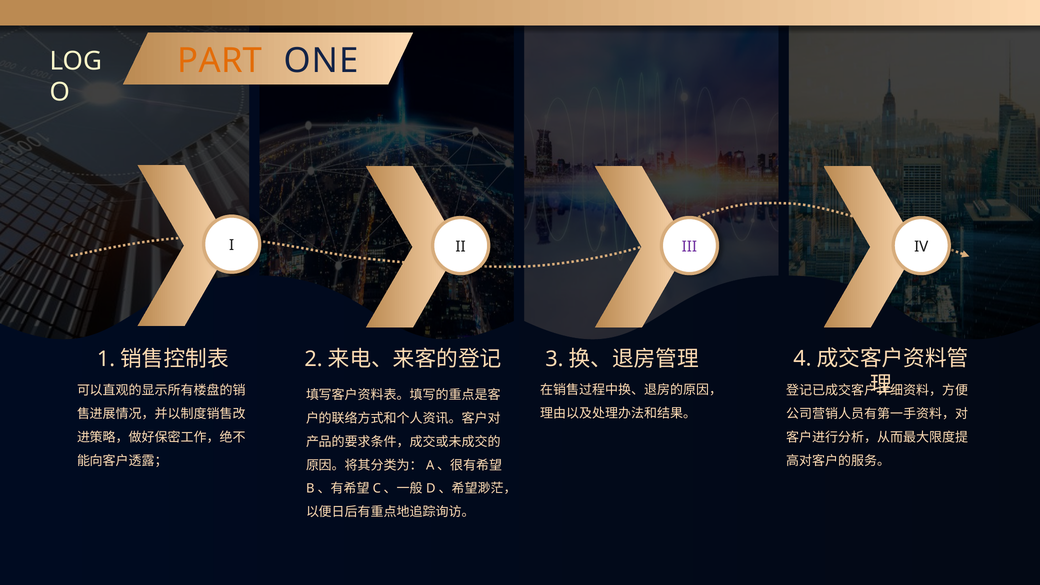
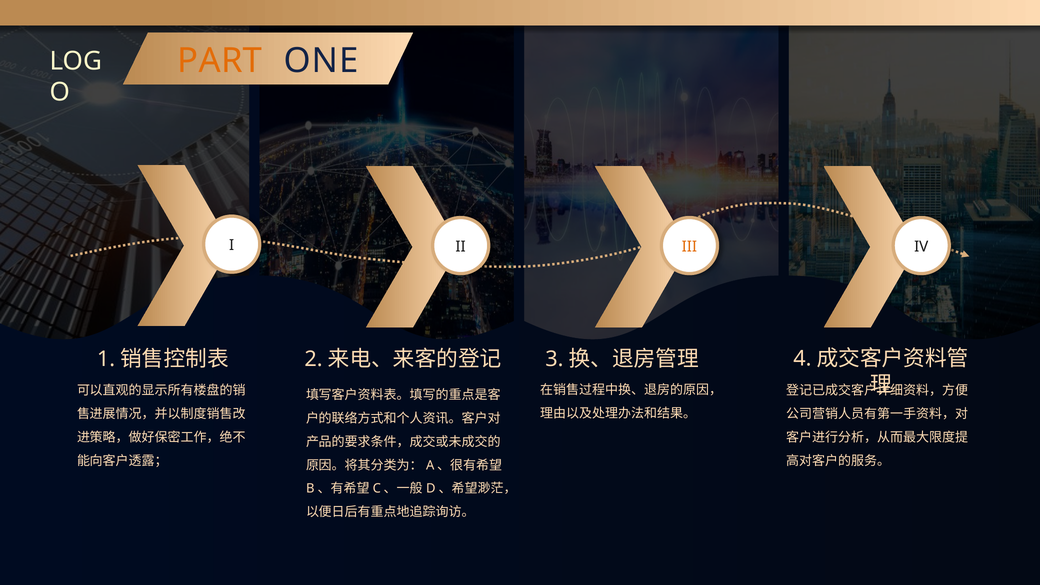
III colour: purple -> orange
